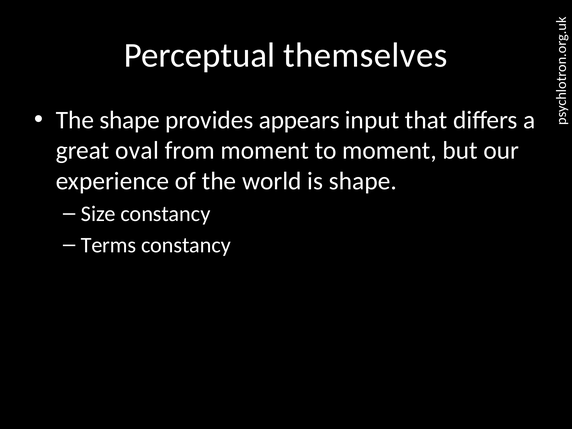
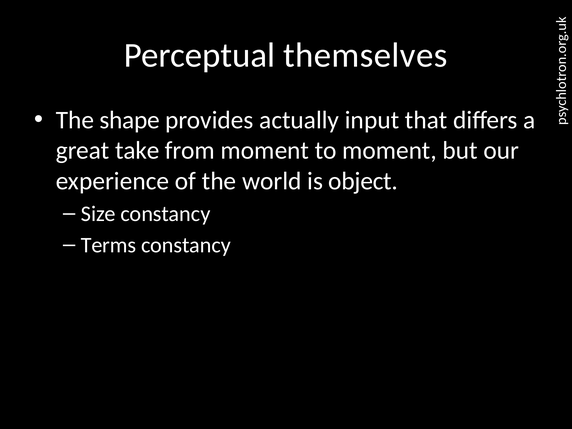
appears: appears -> actually
oval: oval -> take
is shape: shape -> object
